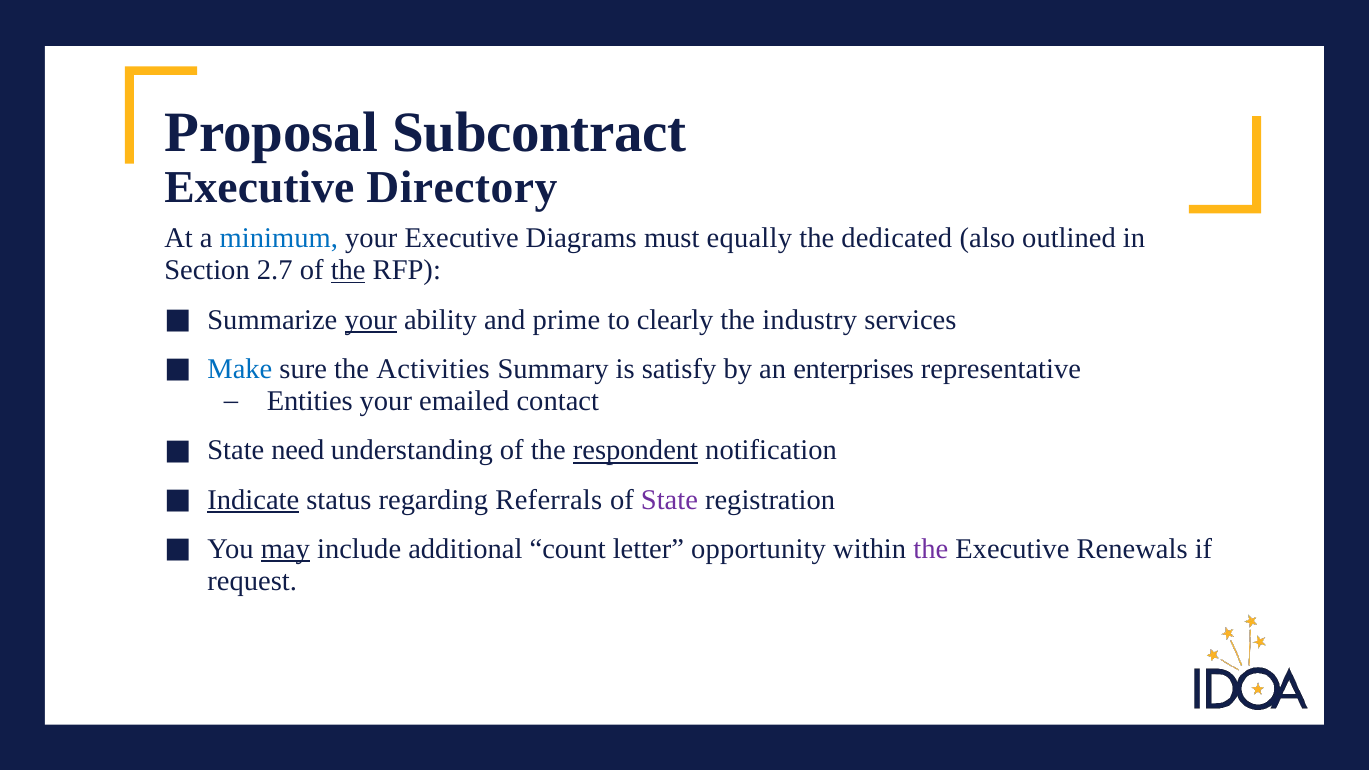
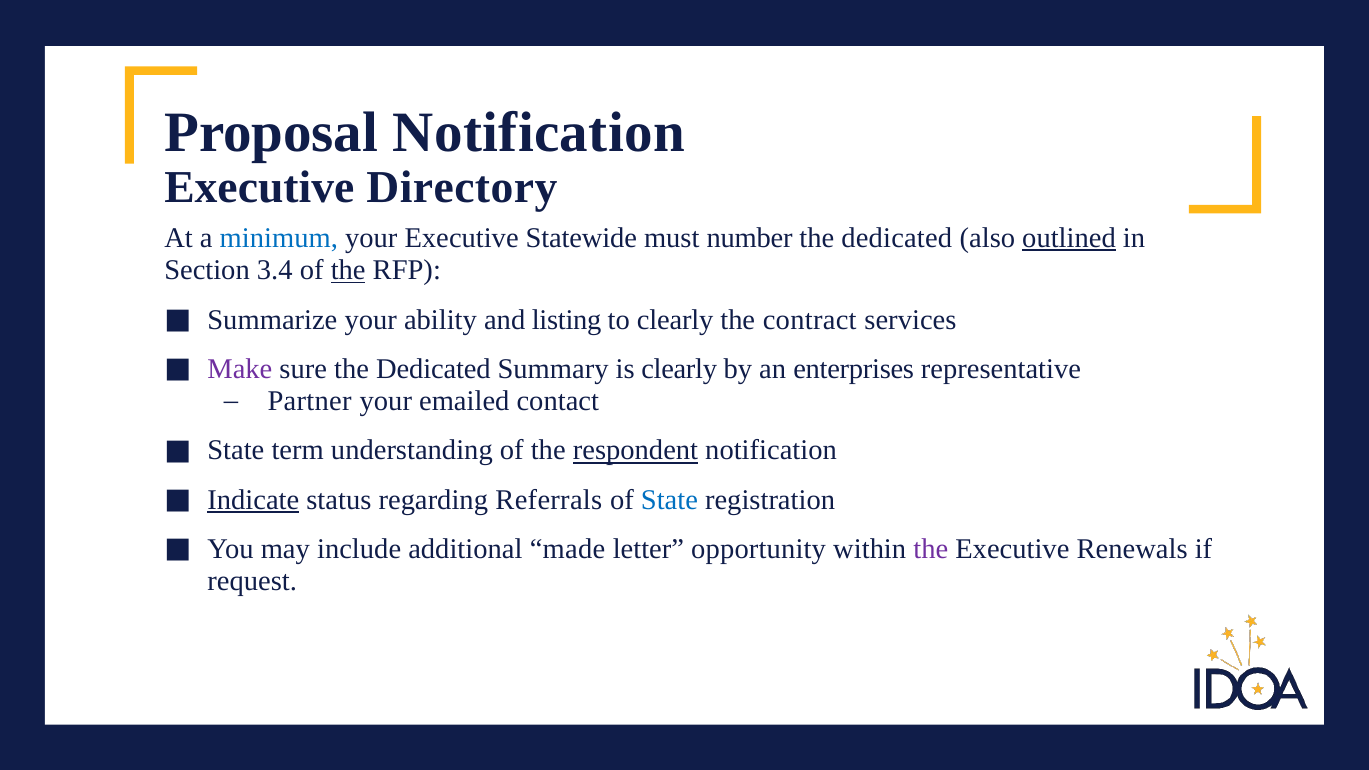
Proposal Subcontract: Subcontract -> Notification
Diagrams: Diagrams -> Statewide
equally: equally -> number
outlined underline: none -> present
2.7: 2.7 -> 3.4
your at (371, 320) underline: present -> none
prime: prime -> listing
industry: industry -> contract
Make colour: blue -> purple
sure the Activities: Activities -> Dedicated
is satisfy: satisfy -> clearly
Entities: Entities -> Partner
need: need -> term
State at (669, 500) colour: purple -> blue
may underline: present -> none
count: count -> made
